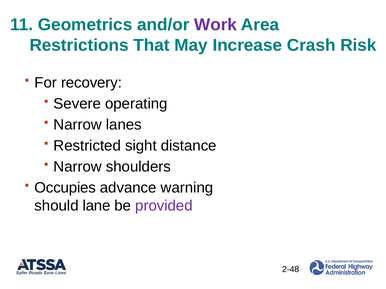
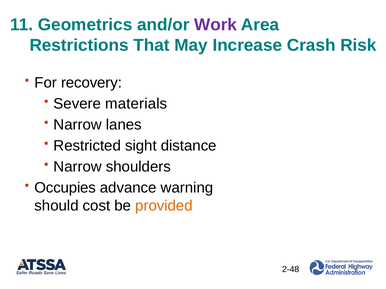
operating: operating -> materials
lane: lane -> cost
provided colour: purple -> orange
